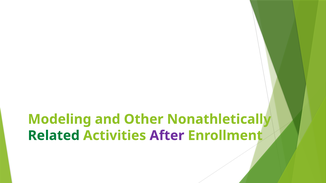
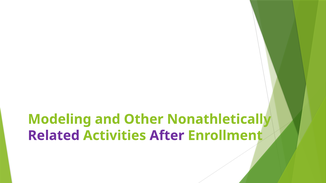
Related colour: green -> purple
